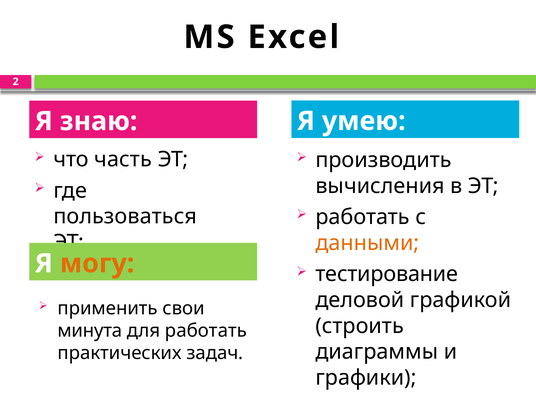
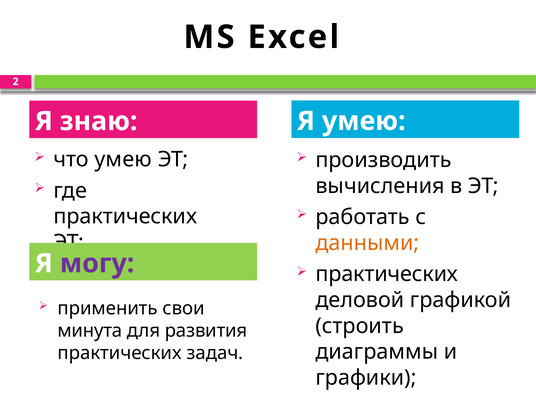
что часть: часть -> умею
пользоваться at (125, 217): пользоваться -> практических
могу colour: orange -> purple
тестирование at (387, 274): тестирование -> практических
для работать: работать -> развития
